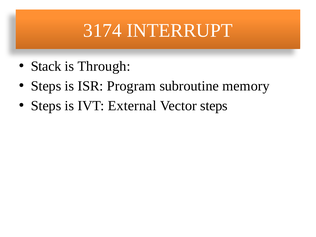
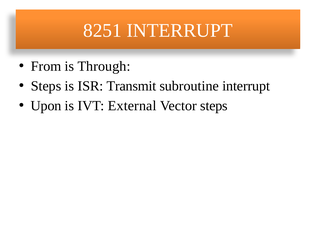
3174: 3174 -> 8251
Stack: Stack -> From
Program: Program -> Transmit
subroutine memory: memory -> interrupt
Steps at (46, 106): Steps -> Upon
